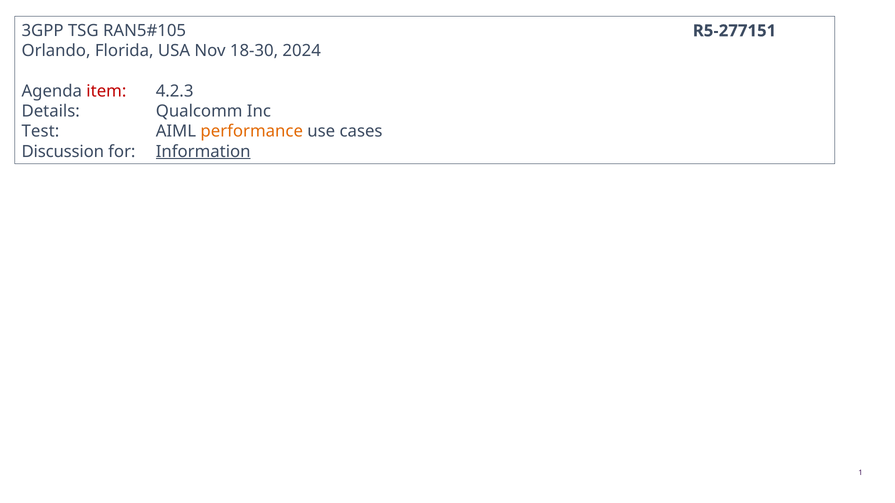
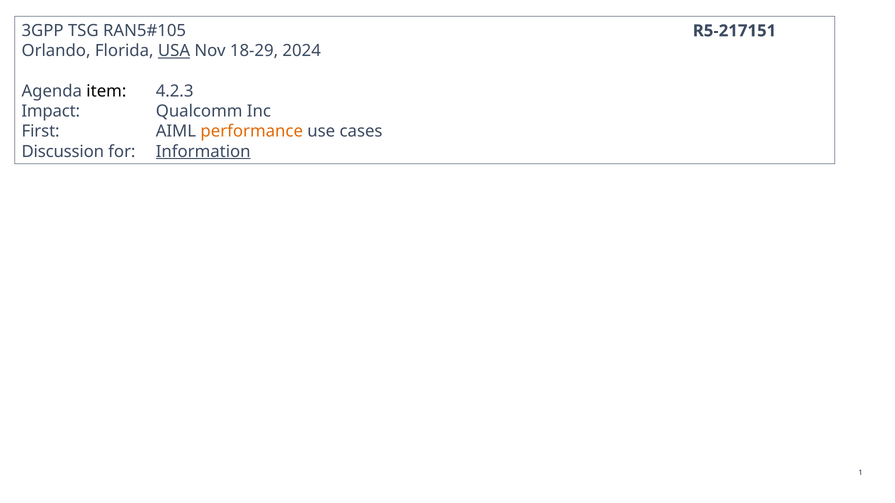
R5-277151: R5-277151 -> R5-217151
USA underline: none -> present
18-30: 18-30 -> 18-29
item colour: red -> black
Details: Details -> Impact
Test: Test -> First
